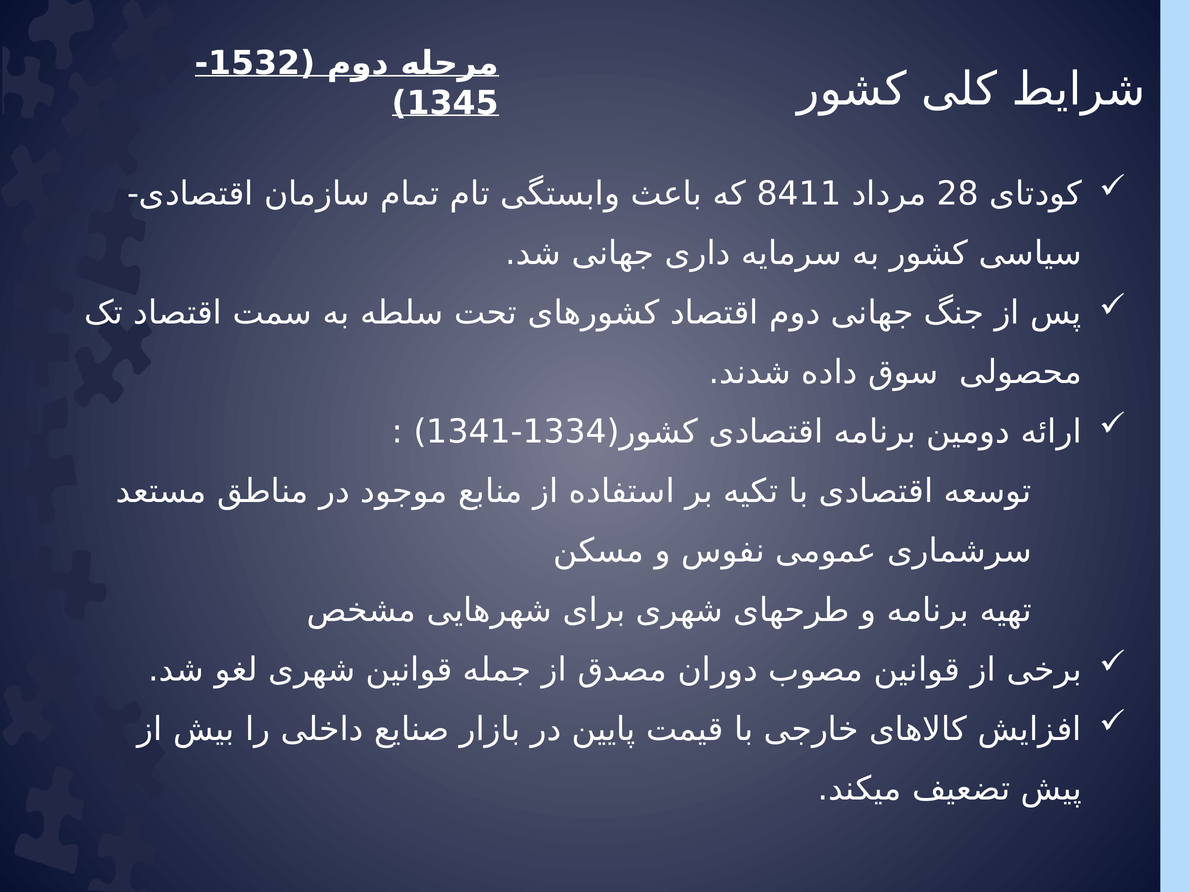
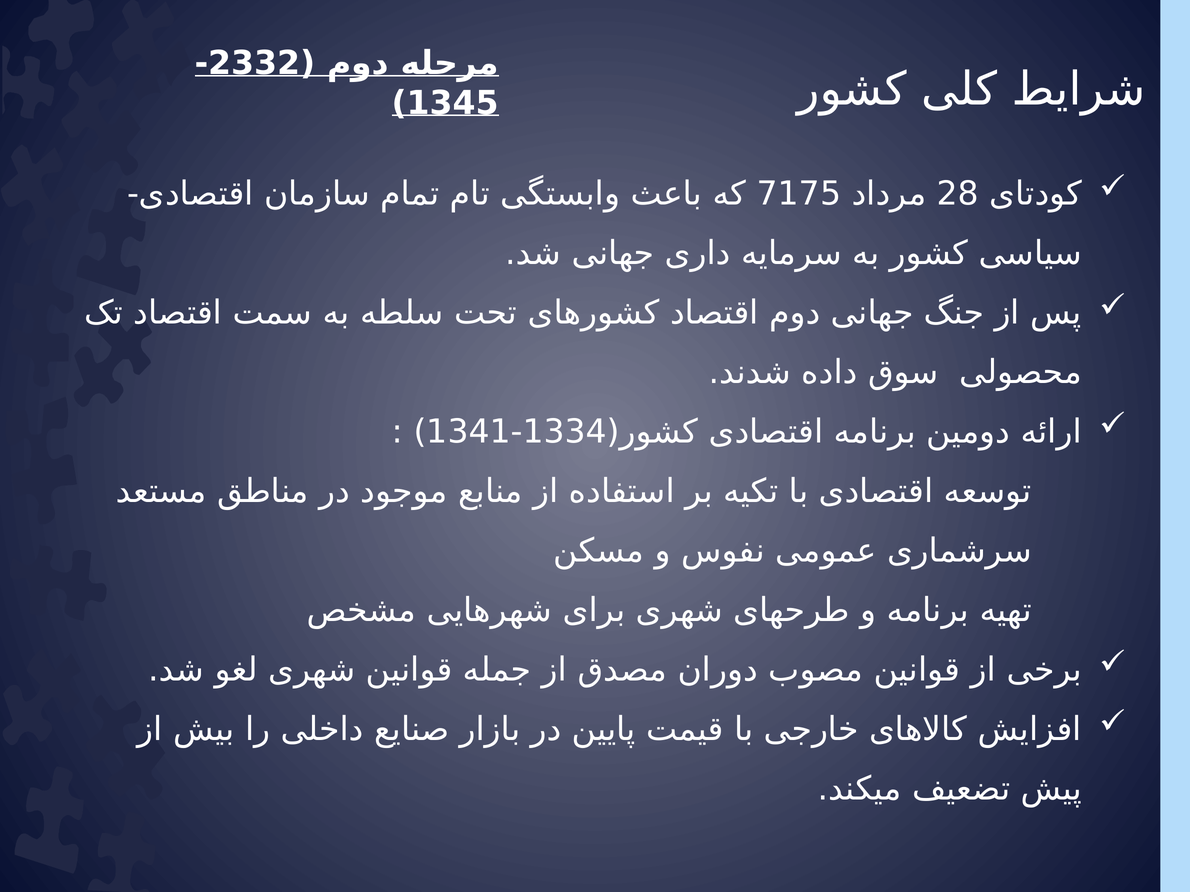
1532: 1532 -> 2332
8411: 8411 -> 7175
